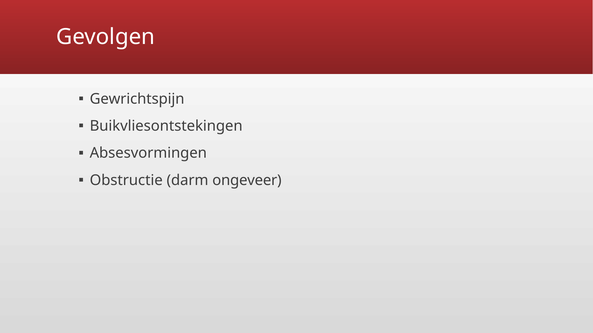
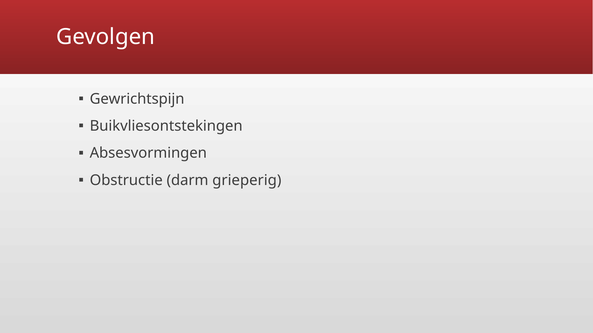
ongeveer: ongeveer -> grieperig
